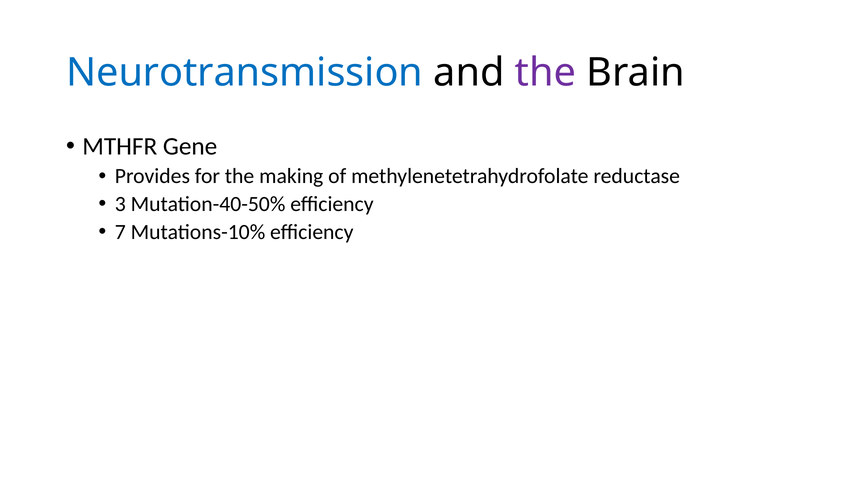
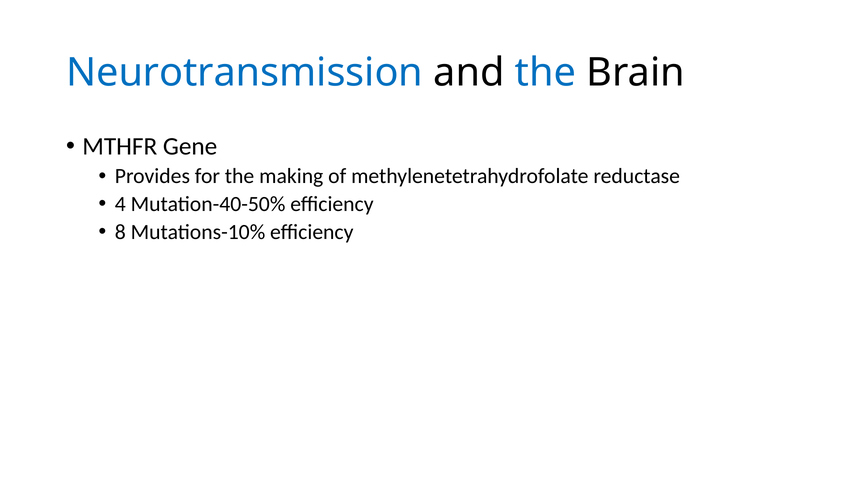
the at (545, 73) colour: purple -> blue
3: 3 -> 4
7: 7 -> 8
